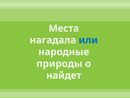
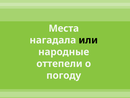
или colour: blue -> black
природы: природы -> оттепели
найдет: найдет -> погоду
